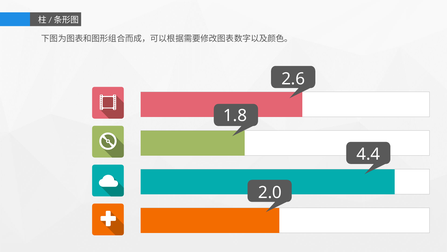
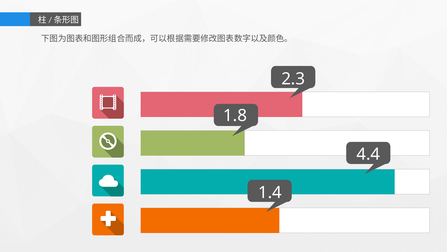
2.6: 2.6 -> 2.3
2.0: 2.0 -> 1.4
